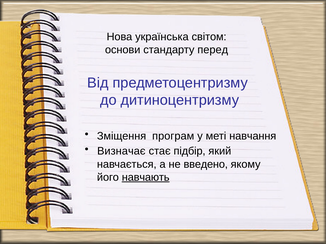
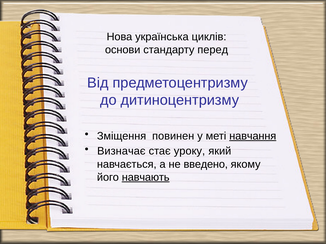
світом: світом -> циклів
програм: програм -> повинен
навчання underline: none -> present
підбір: підбір -> уроку
